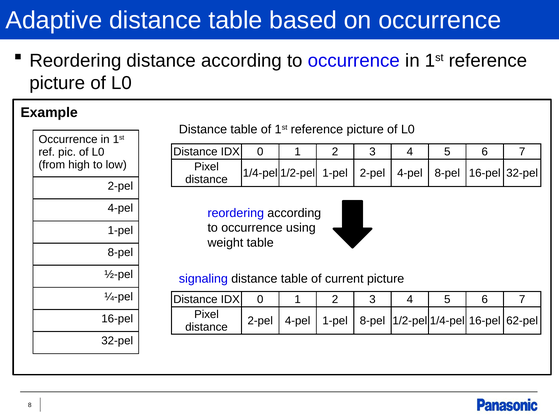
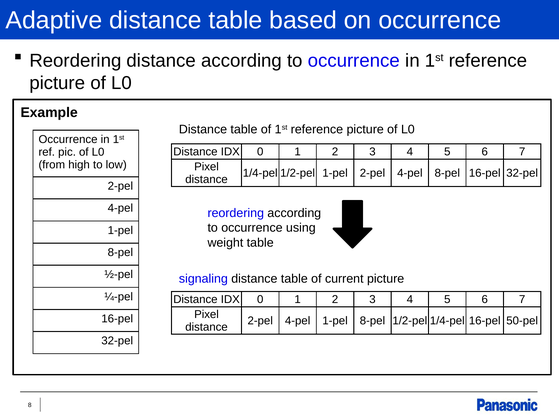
62-pel: 62-pel -> 50-pel
